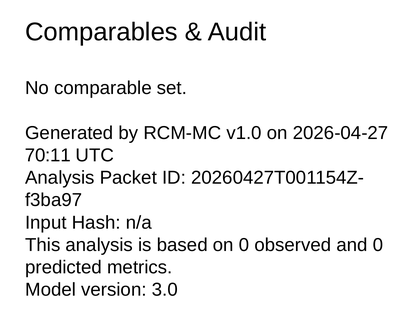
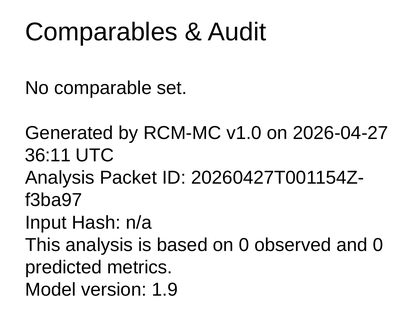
70:11: 70:11 -> 36:11
3.0: 3.0 -> 1.9
